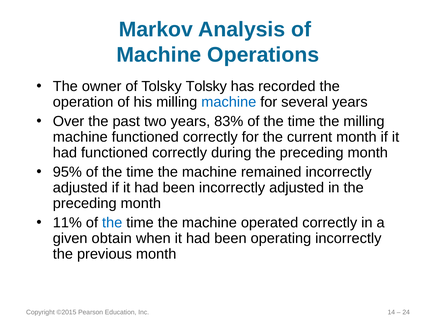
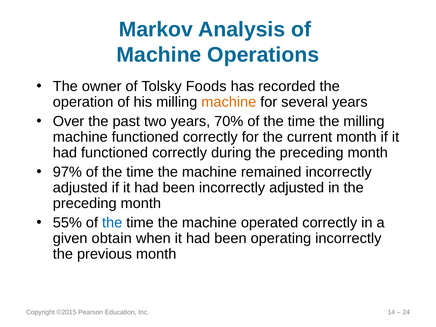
Tolsky Tolsky: Tolsky -> Foods
machine at (229, 102) colour: blue -> orange
83%: 83% -> 70%
95%: 95% -> 97%
11%: 11% -> 55%
